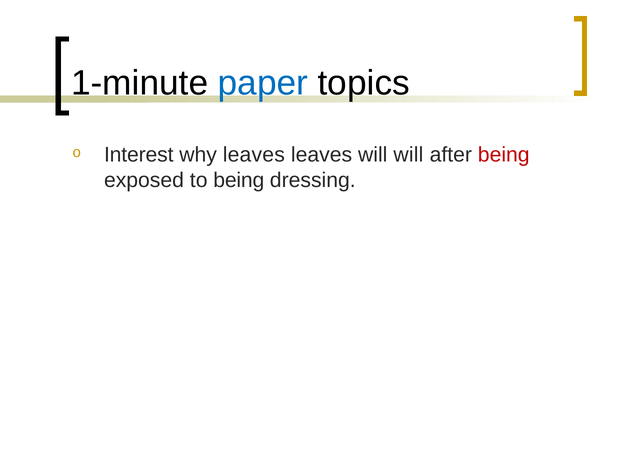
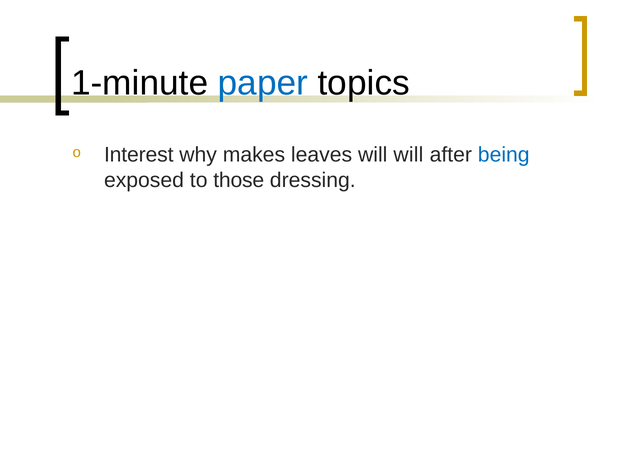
why leaves: leaves -> makes
being at (504, 155) colour: red -> blue
to being: being -> those
